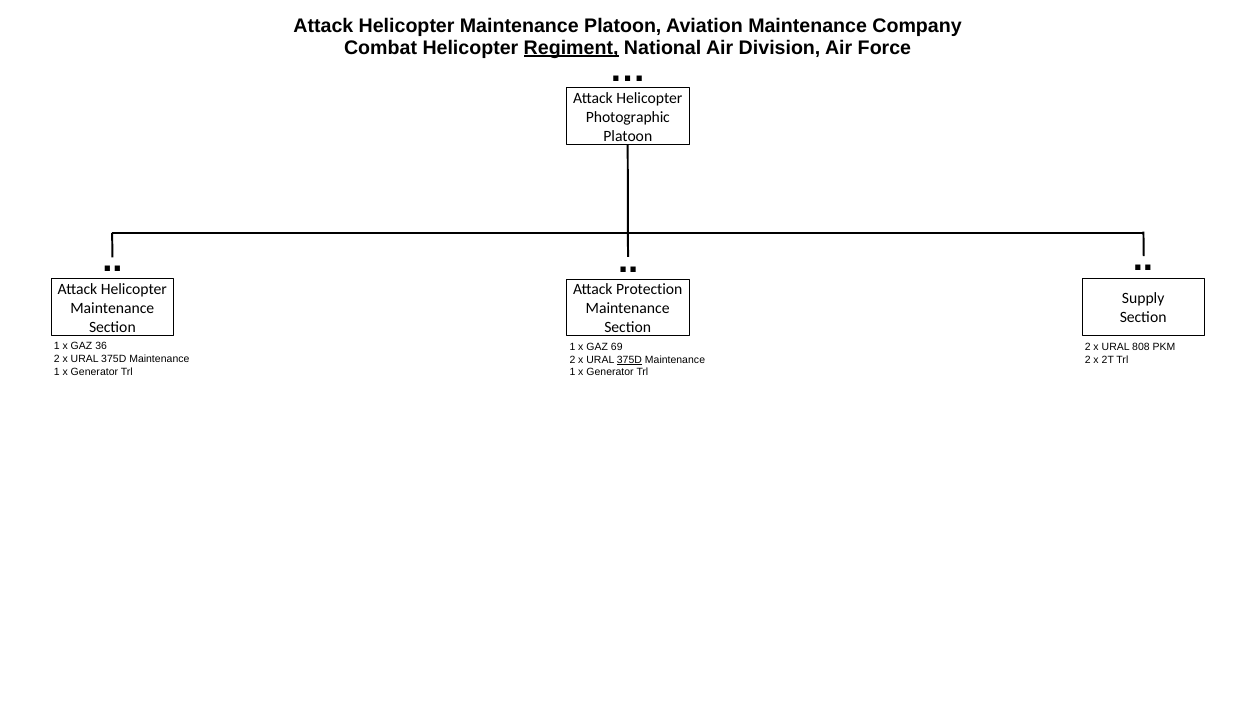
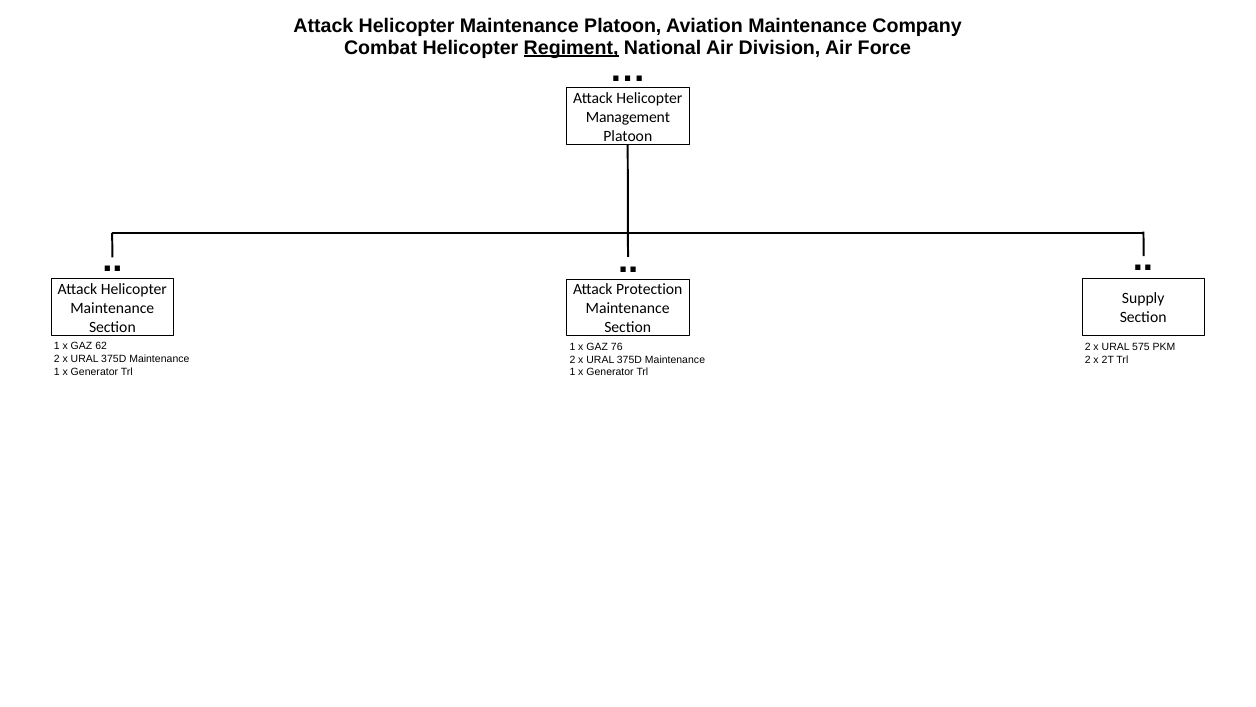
Photographic: Photographic -> Management
36: 36 -> 62
69: 69 -> 76
808: 808 -> 575
375D at (629, 360) underline: present -> none
